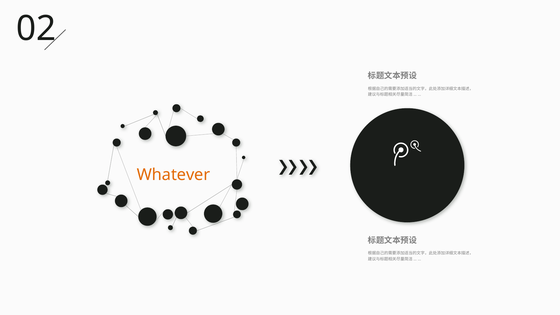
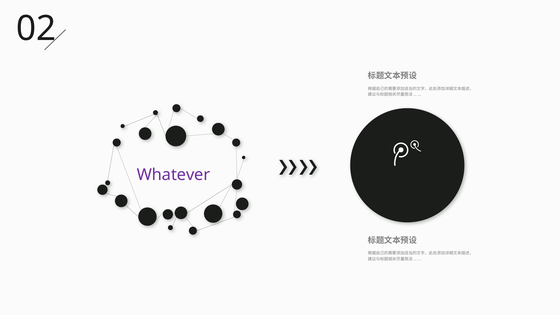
Whatever colour: orange -> purple
